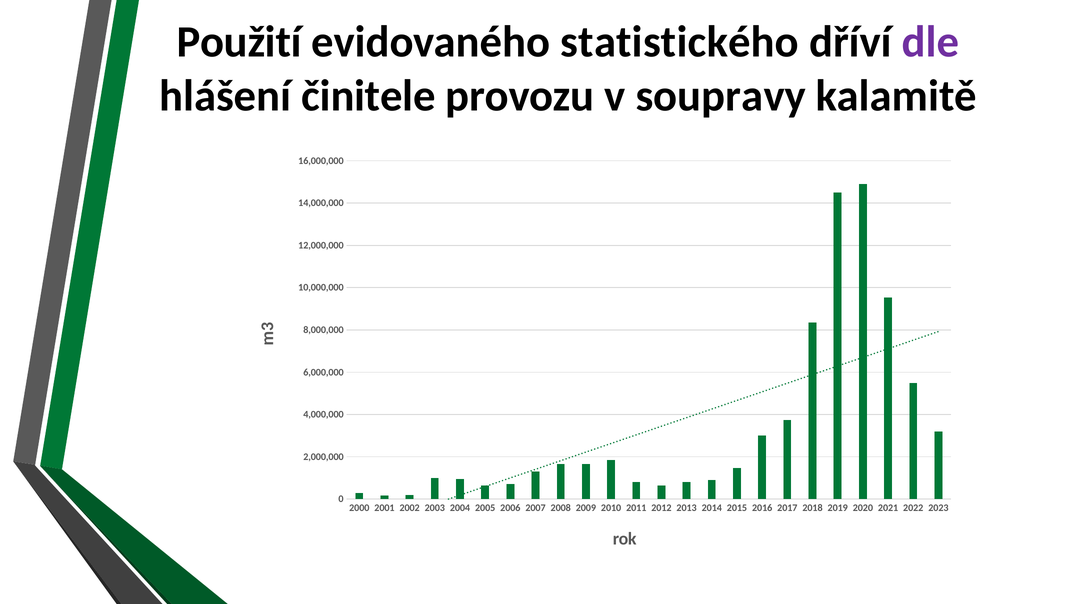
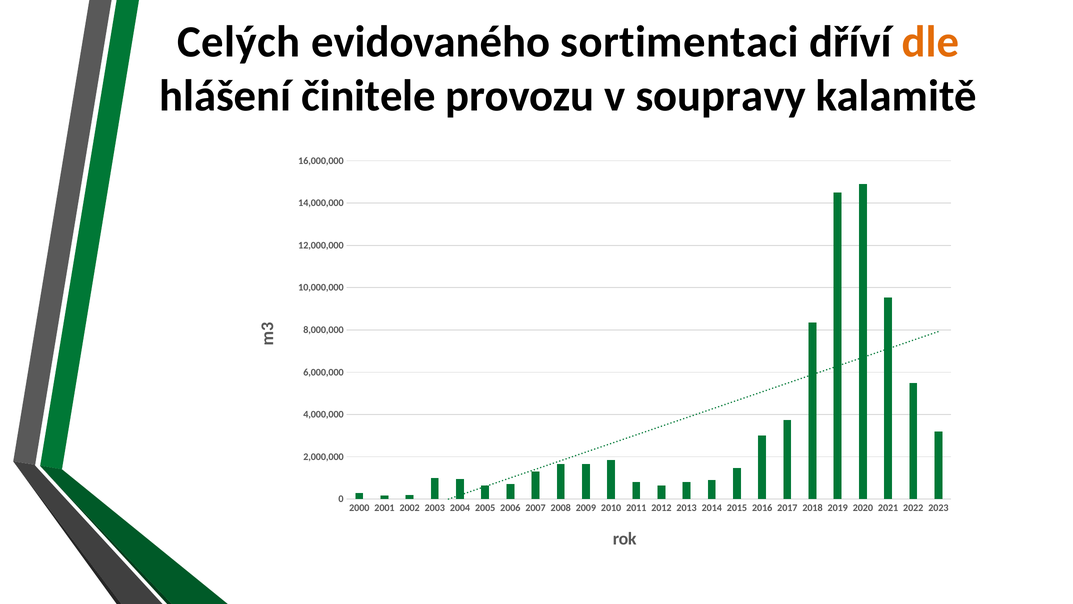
Použití: Použití -> Celých
statistického: statistického -> sortimentaci
dle colour: purple -> orange
